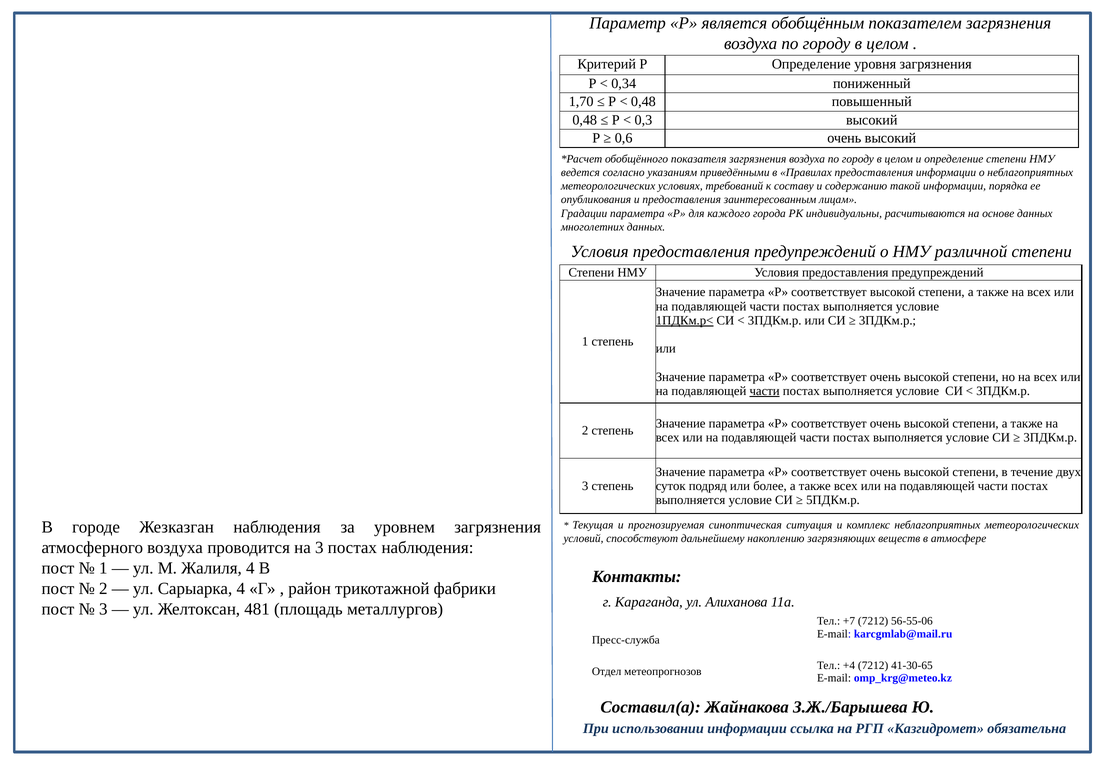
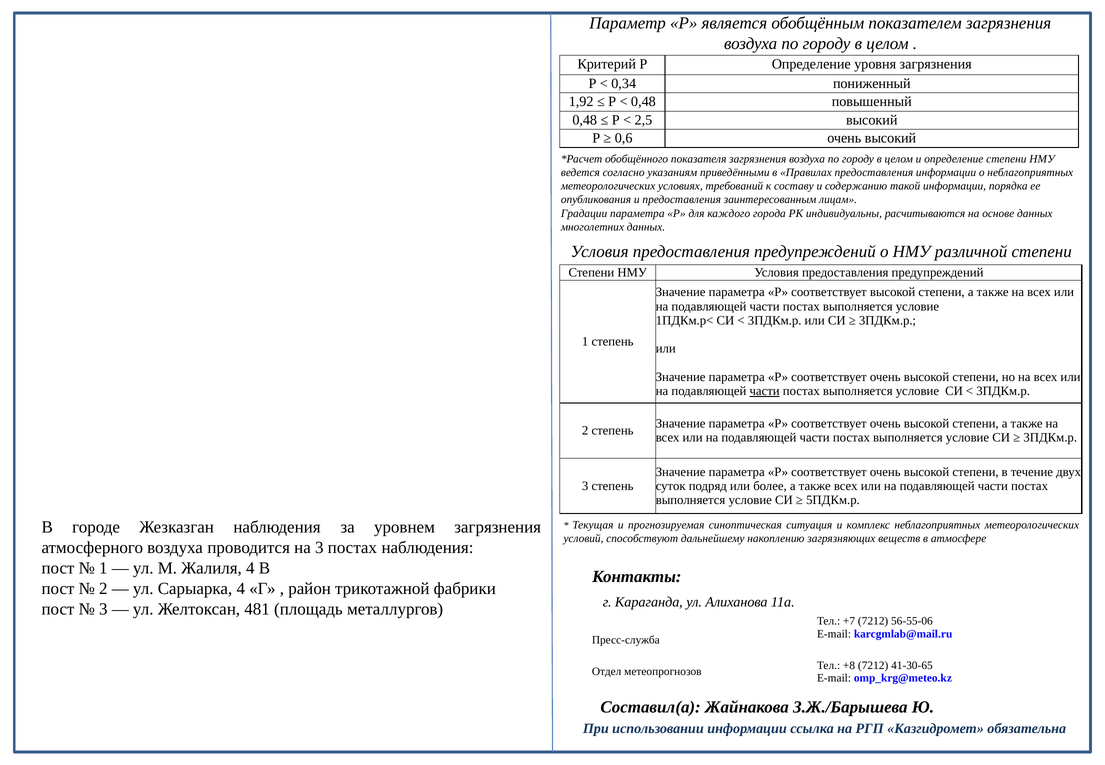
1,70: 1,70 -> 1,92
0,3: 0,3 -> 2,5
1ПДКм.р< underline: present -> none
+4: +4 -> +8
